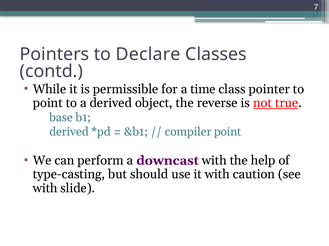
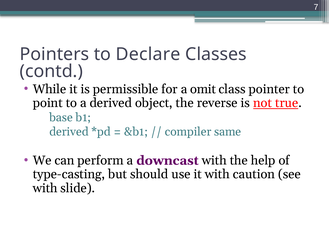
time: time -> omit
compiler point: point -> same
